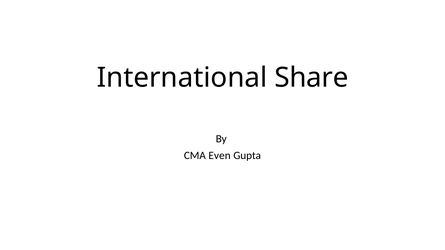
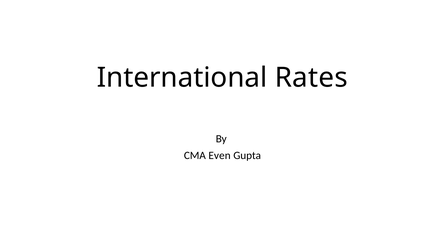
Share: Share -> Rates
